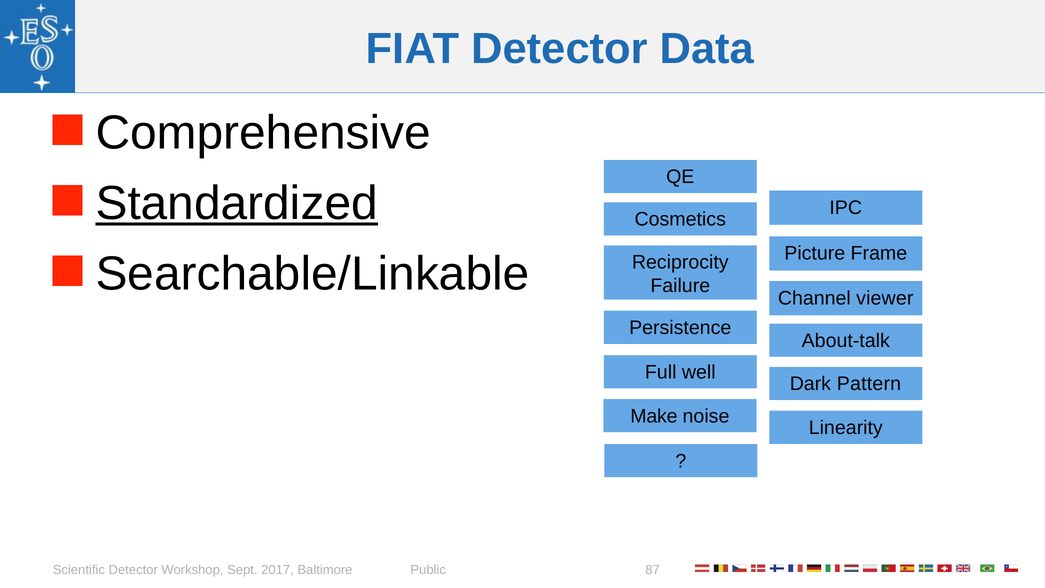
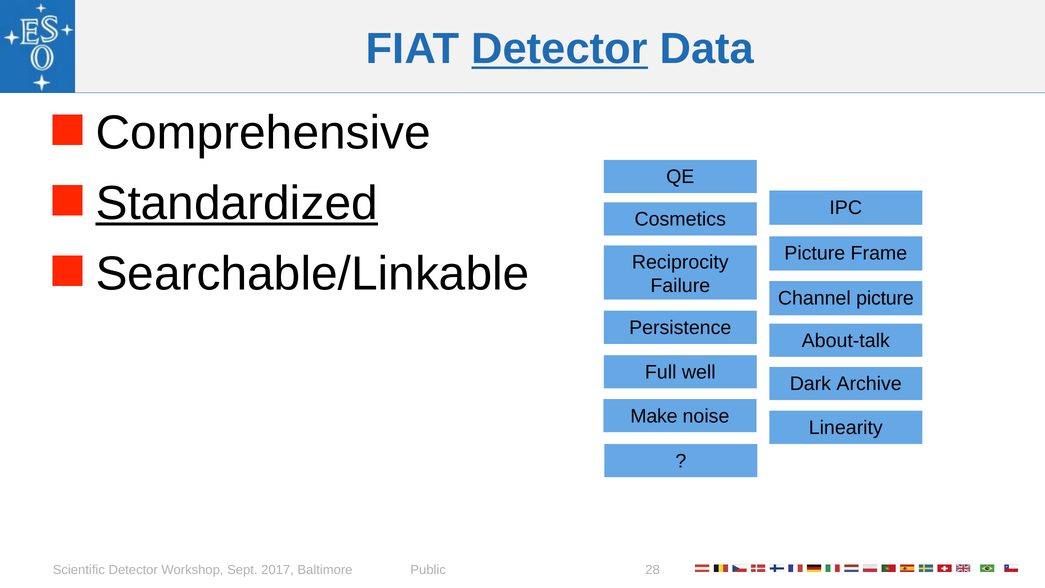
Detector at (560, 49) underline: none -> present
Channel viewer: viewer -> picture
Pattern: Pattern -> Archive
87: 87 -> 28
